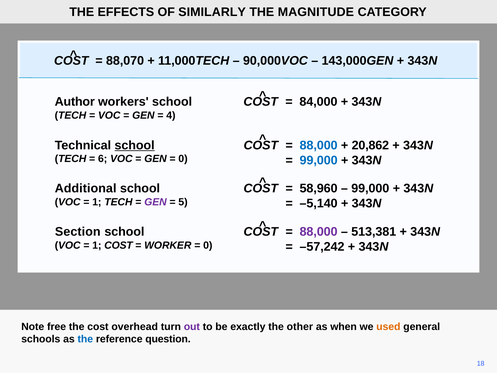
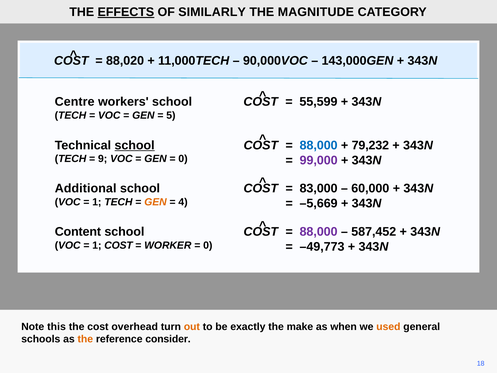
EFFECTS underline: none -> present
88,070: 88,070 -> 88,020
84,000: 84,000 -> 55,599
Author: Author -> Centre
4: 4 -> 5
20,862: 20,862 -> 79,232
6: 6 -> 9
99,000 at (319, 160) colour: blue -> purple
58,960: 58,960 -> 83,000
99,000 at (370, 188): 99,000 -> 60,000
GEN at (156, 202) colour: purple -> orange
5: 5 -> 4
–5,140: –5,140 -> –5,669
Section: Section -> Content
513,381: 513,381 -> 587,452
–57,242: –57,242 -> –49,773
free: free -> this
out colour: purple -> orange
other: other -> make
the at (85, 339) colour: blue -> orange
question: question -> consider
